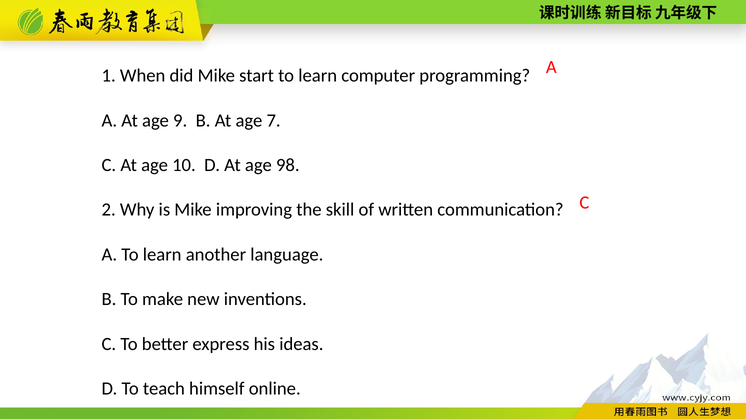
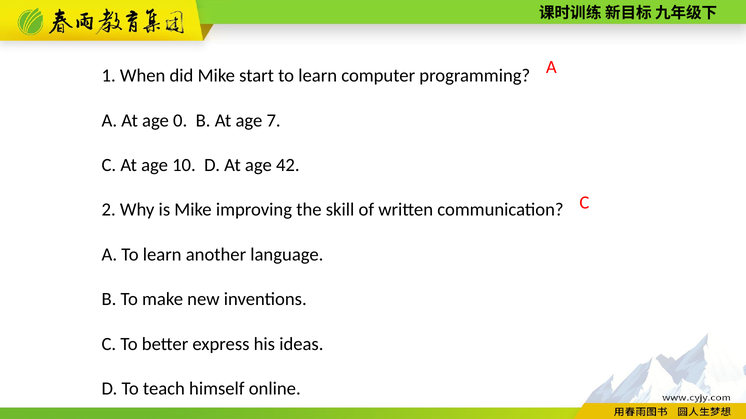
9: 9 -> 0
98: 98 -> 42
